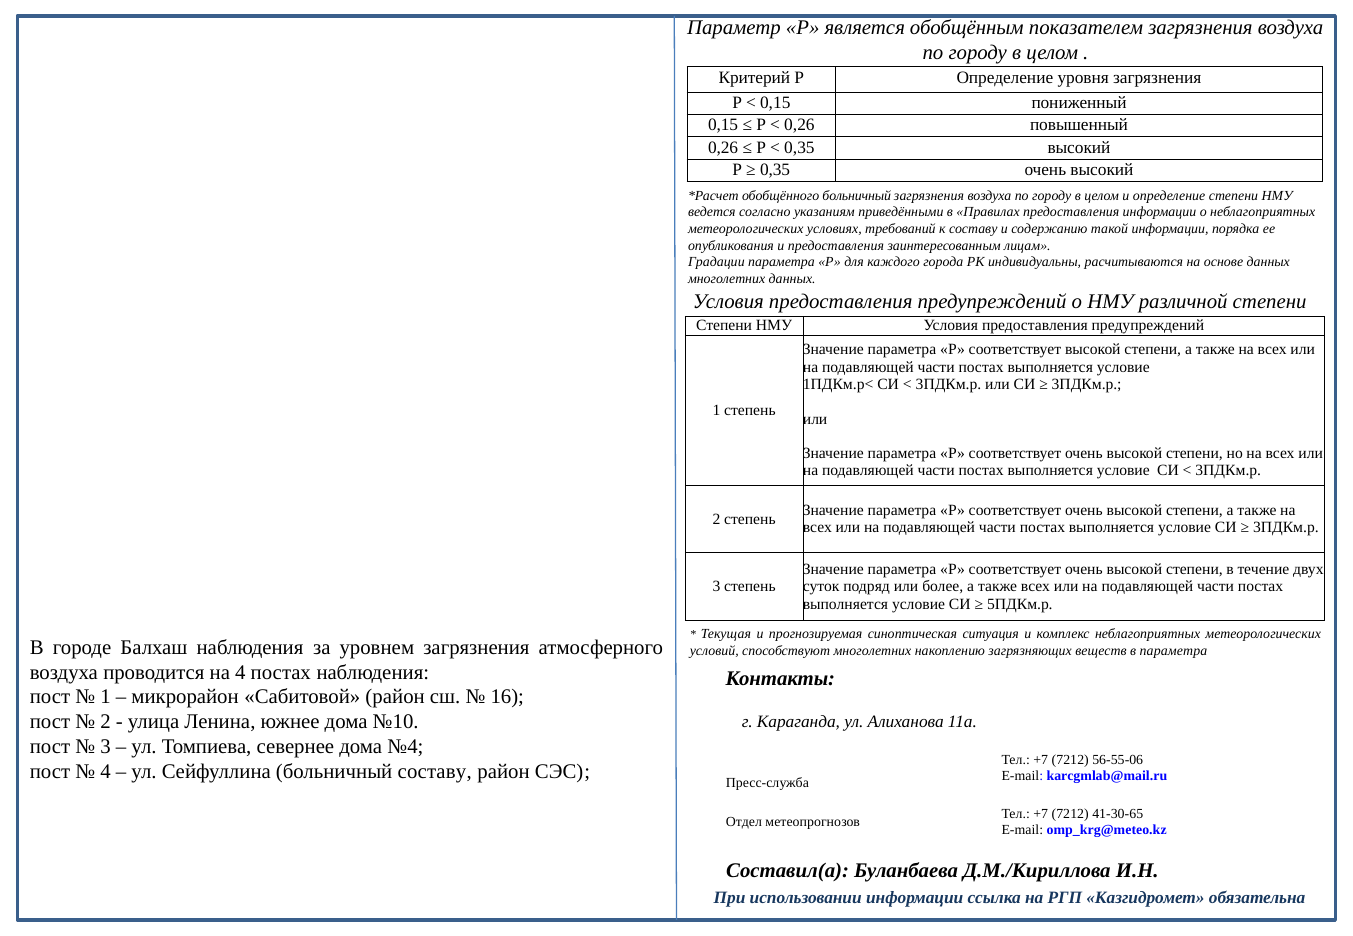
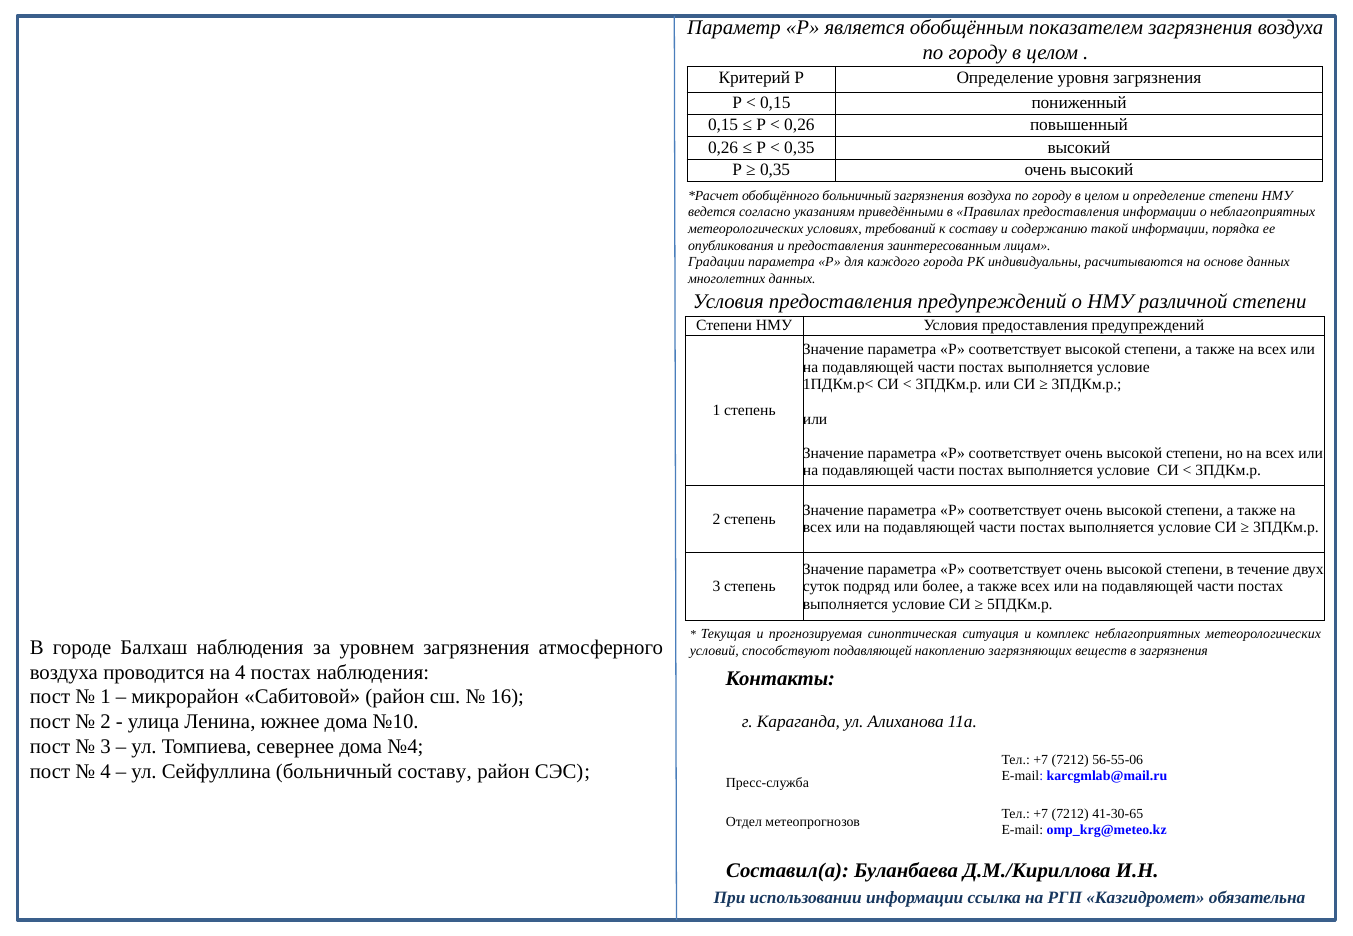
способствуют многолетних: многолетних -> подавляющей
в параметра: параметра -> загрязнения
